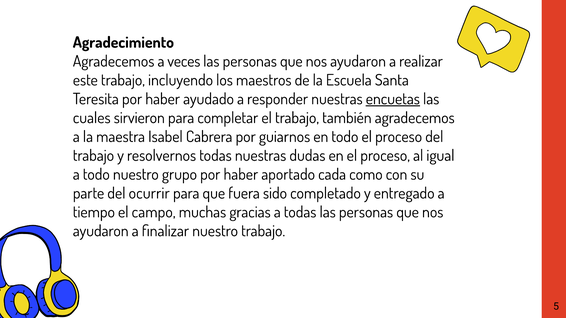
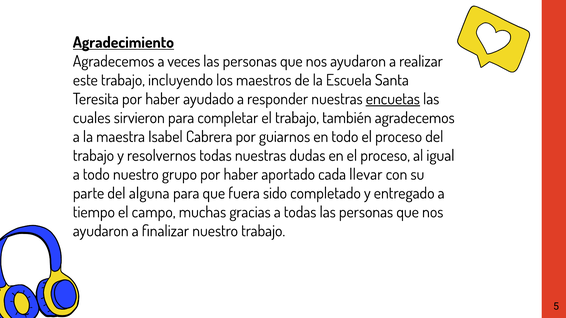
Agradecimiento underline: none -> present
como: como -> llevar
ocurrir: ocurrir -> alguna
